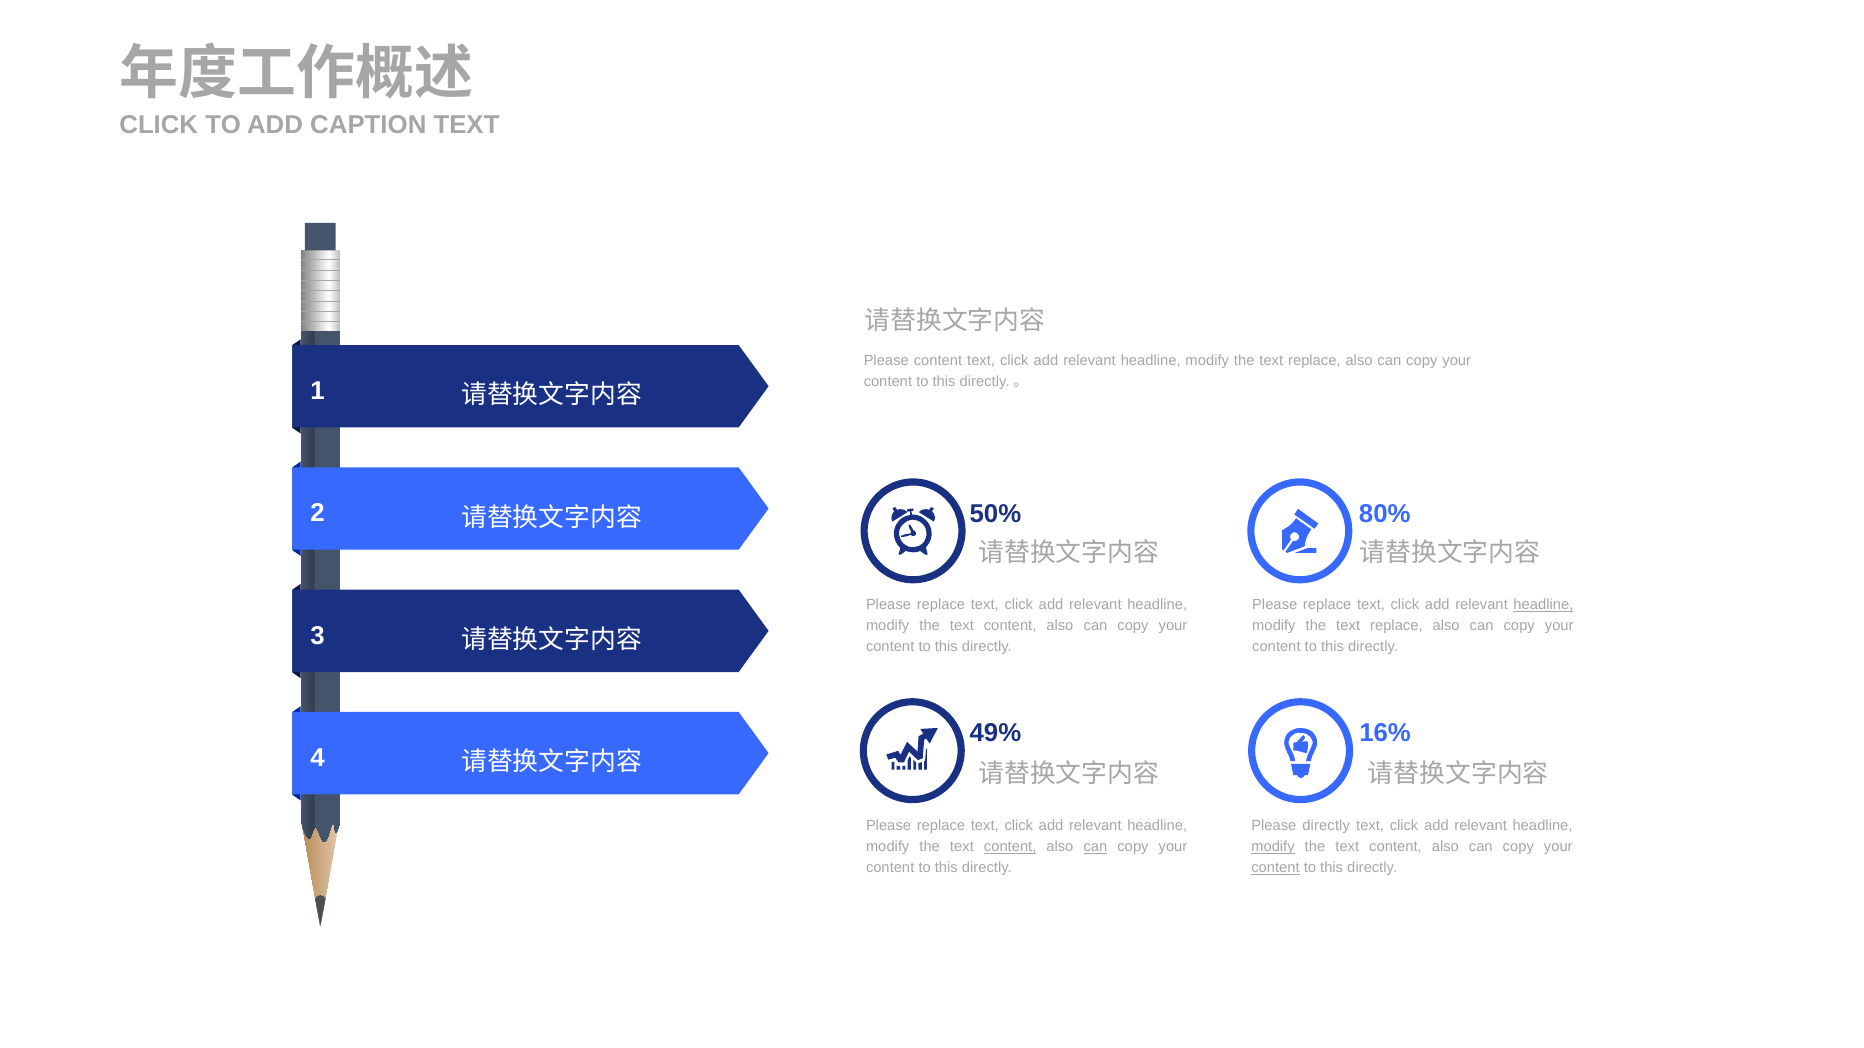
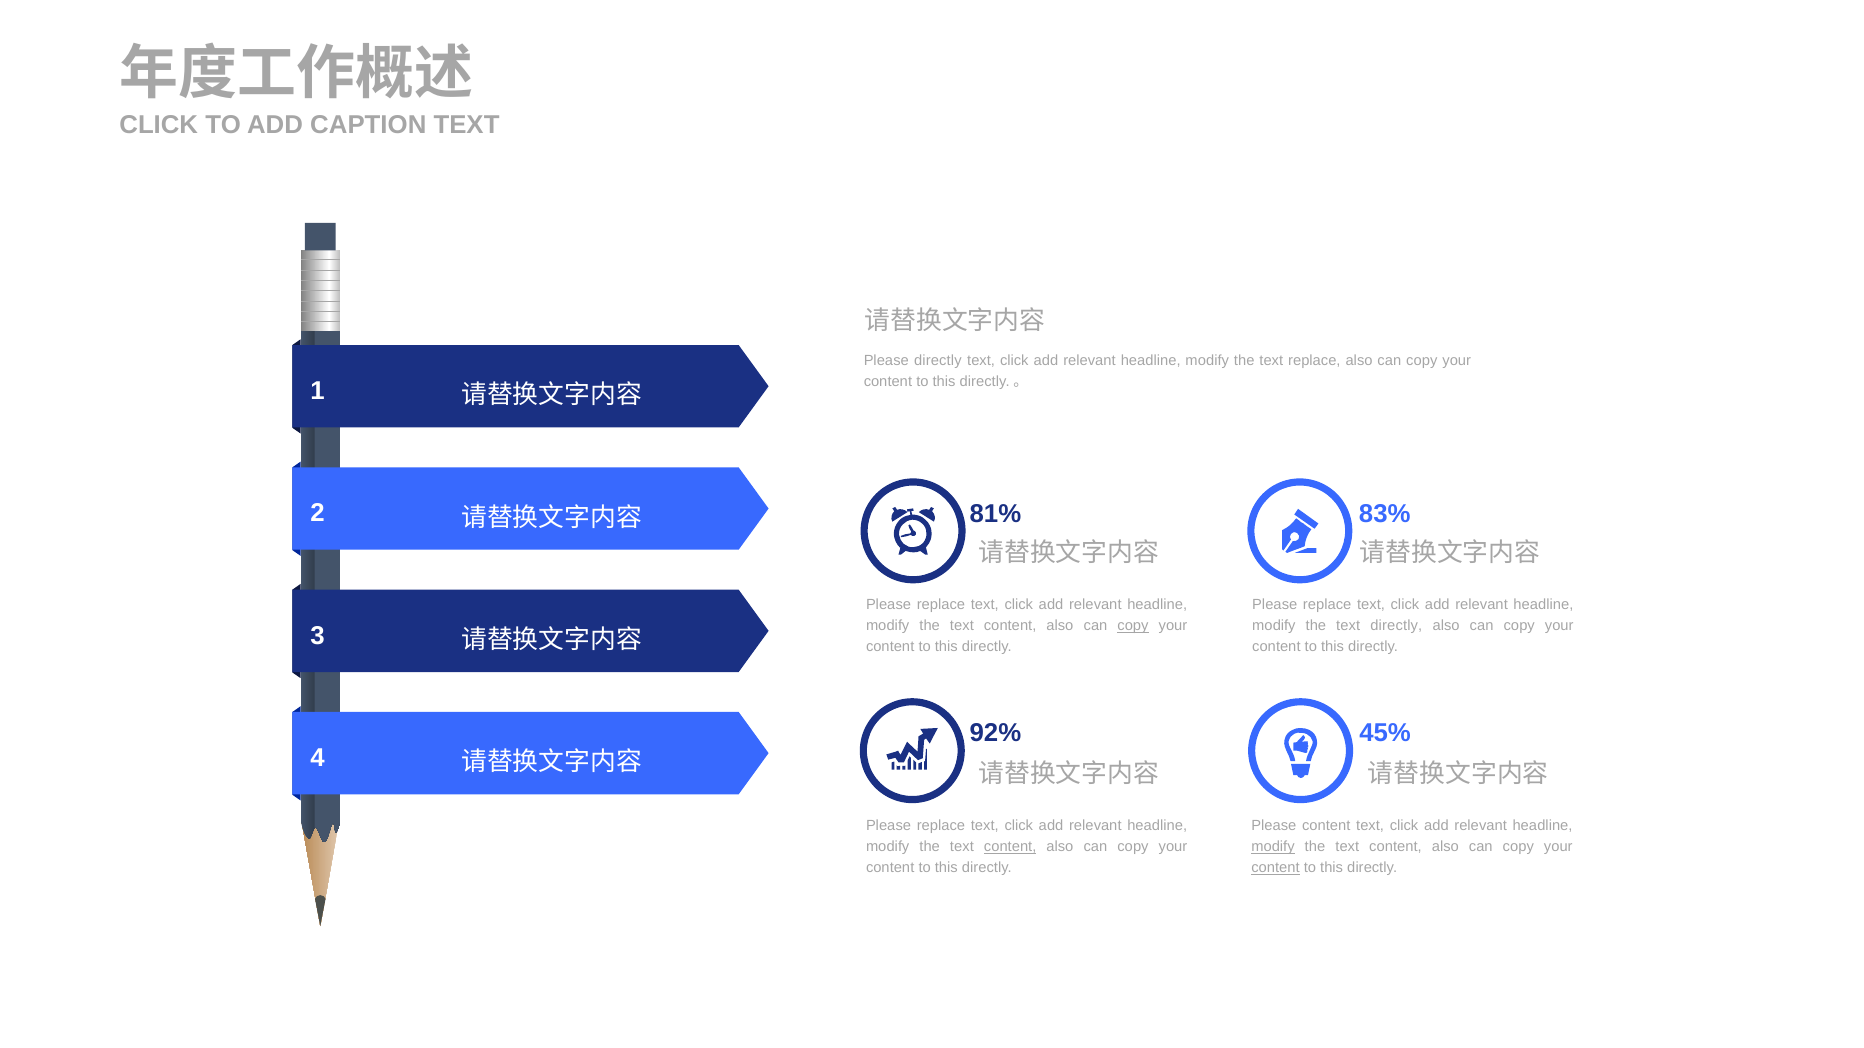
Please content: content -> directly
50%: 50% -> 81%
80%: 80% -> 83%
headline at (1543, 605) underline: present -> none
copy at (1133, 626) underline: none -> present
replace at (1396, 626): replace -> directly
49%: 49% -> 92%
16%: 16% -> 45%
Please directly: directly -> content
can at (1095, 847) underline: present -> none
